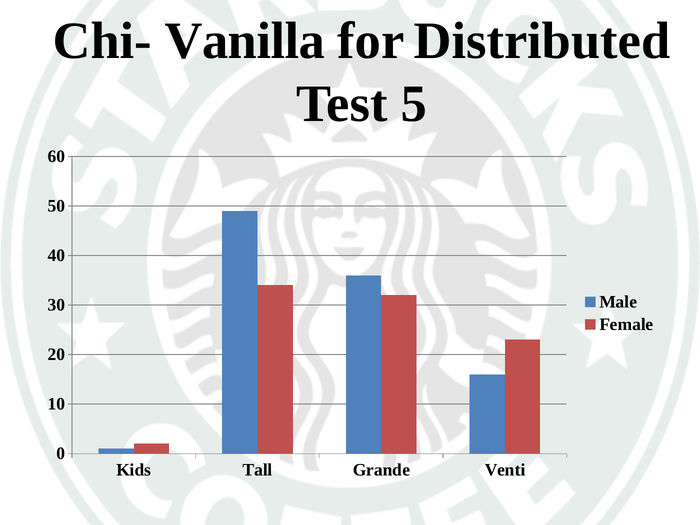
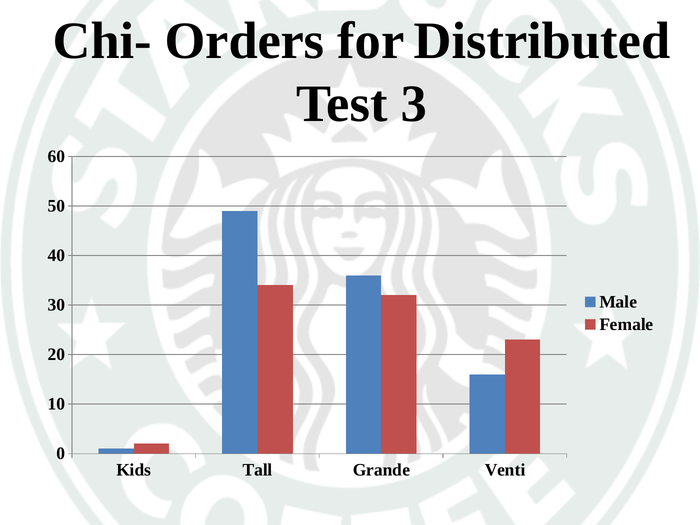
Vanilla: Vanilla -> Orders
5: 5 -> 3
